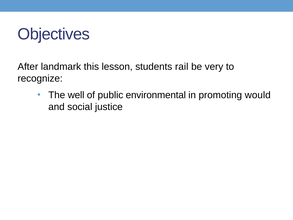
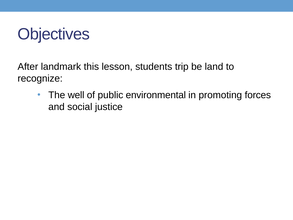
rail: rail -> trip
very: very -> land
would: would -> forces
